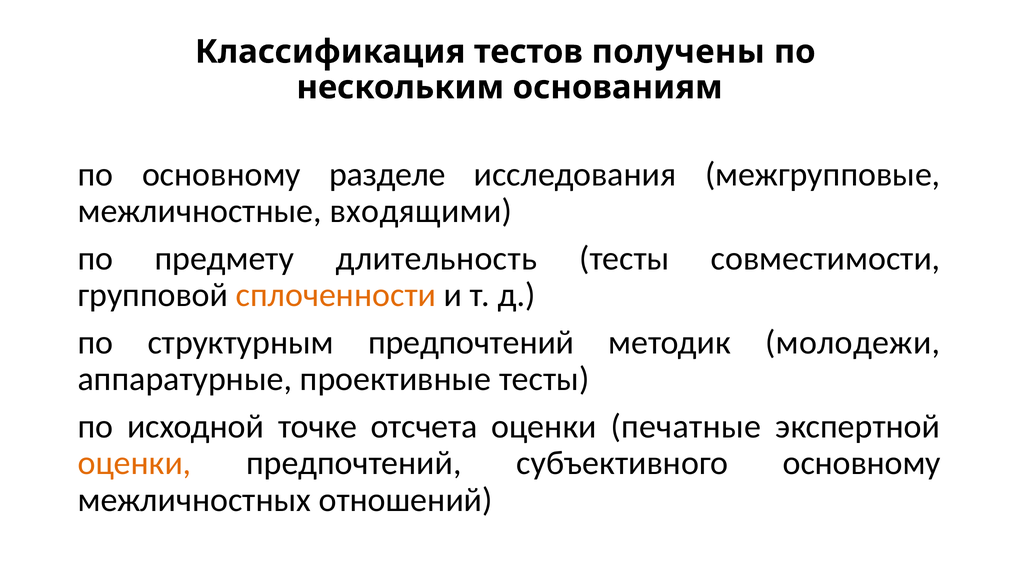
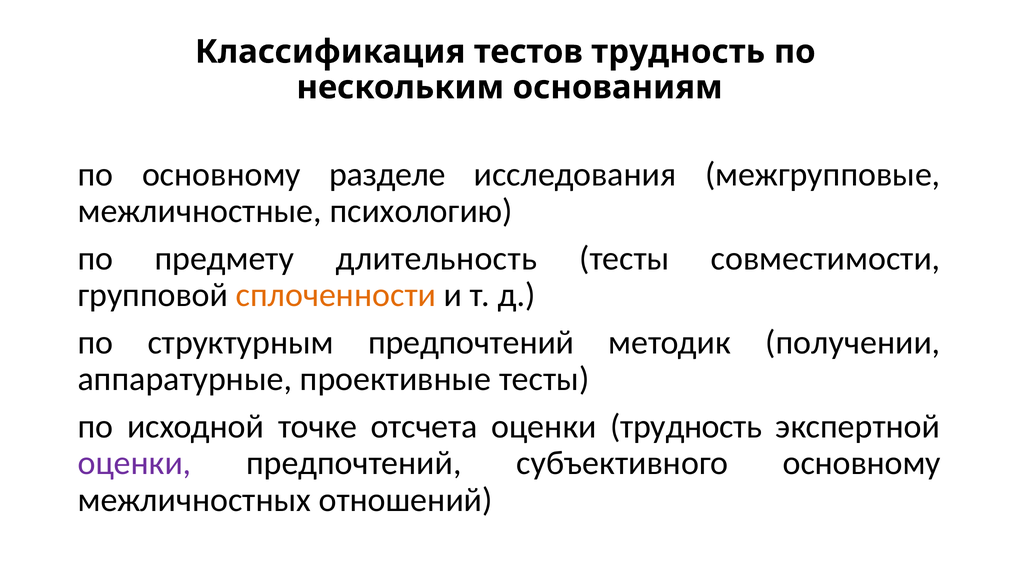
тестов получены: получены -> трудность
входящими: входящими -> психологию
молодежи: молодежи -> получении
оценки печатные: печатные -> трудность
оценки at (134, 463) colour: orange -> purple
